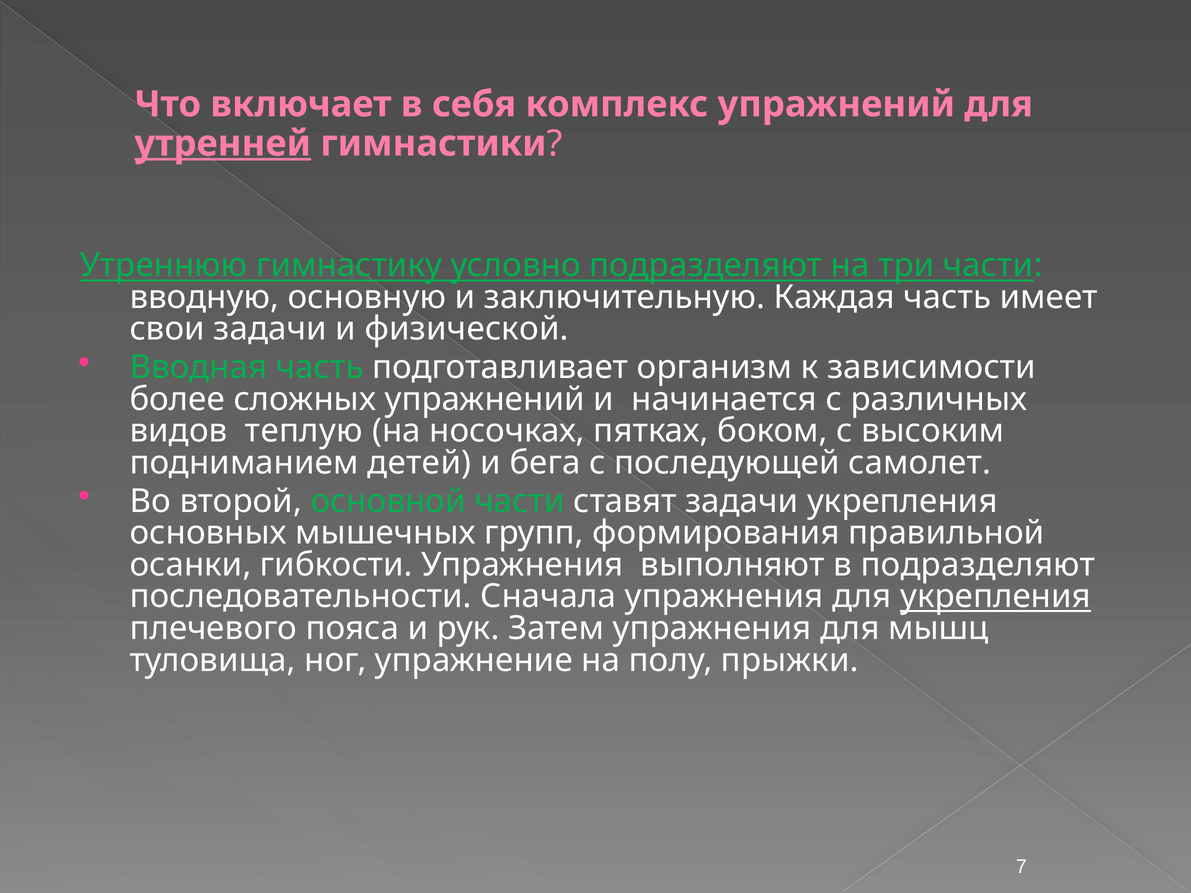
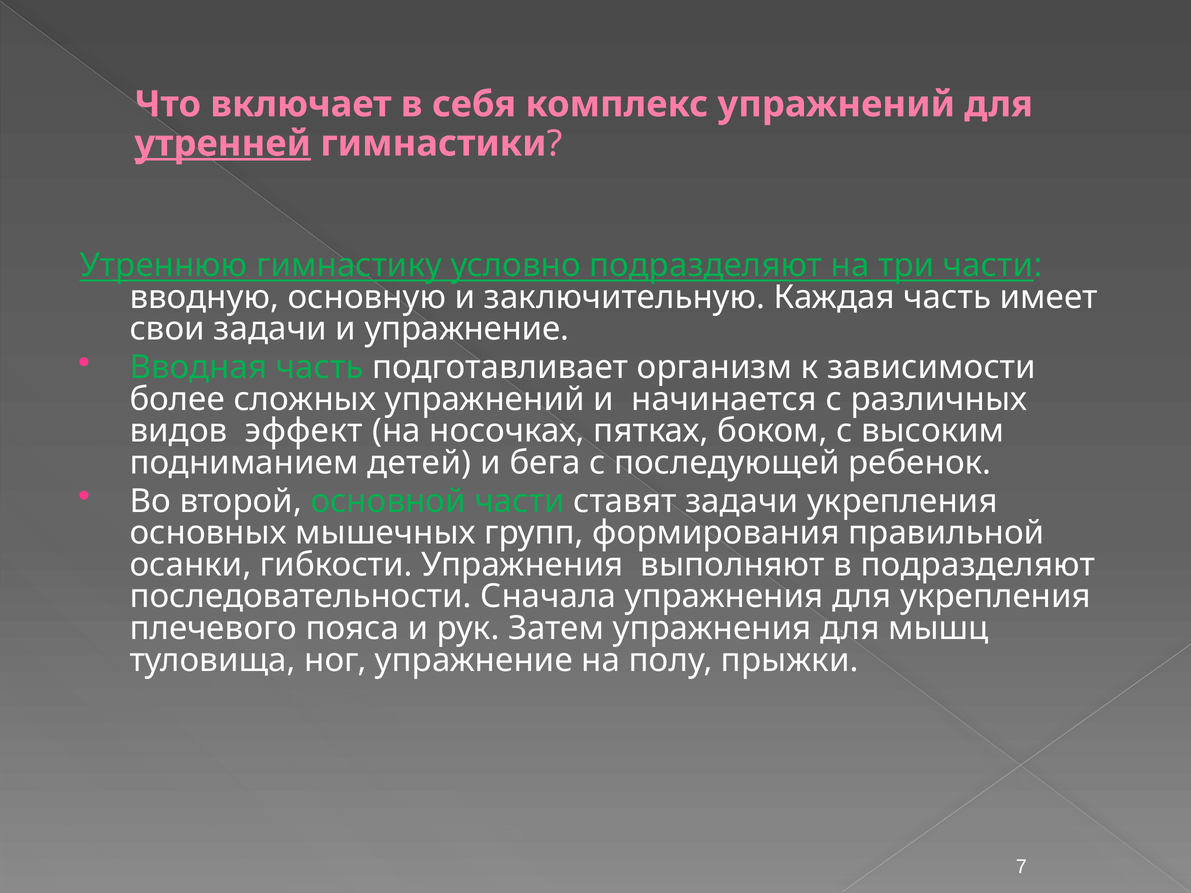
и физической: физической -> упражнение
теплую: теплую -> эффект
самолет: самолет -> ребенок
укрепления at (996, 597) underline: present -> none
